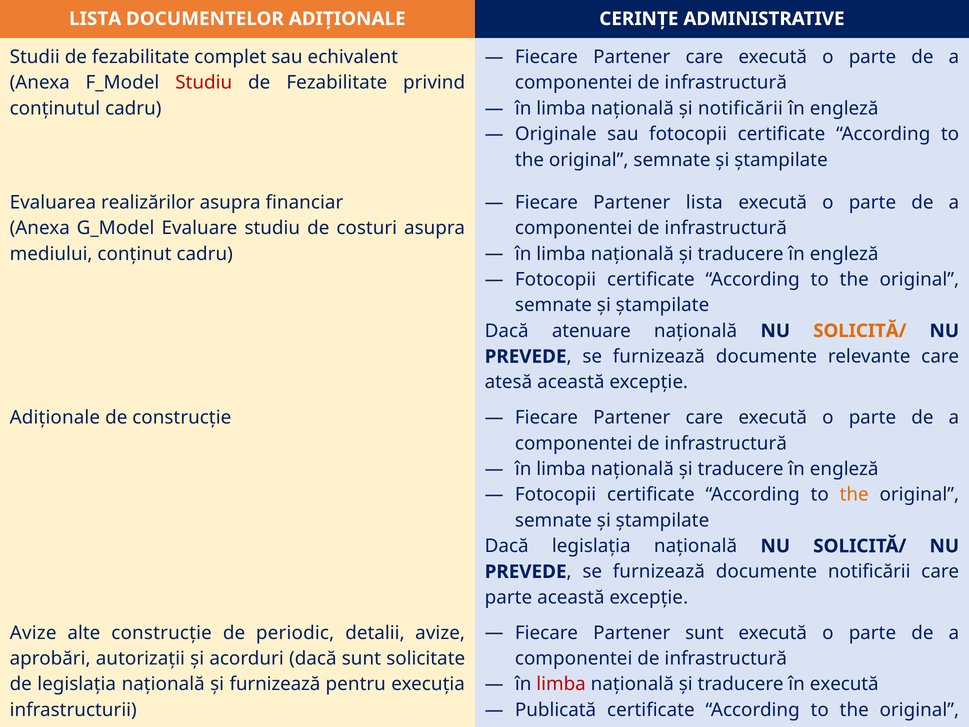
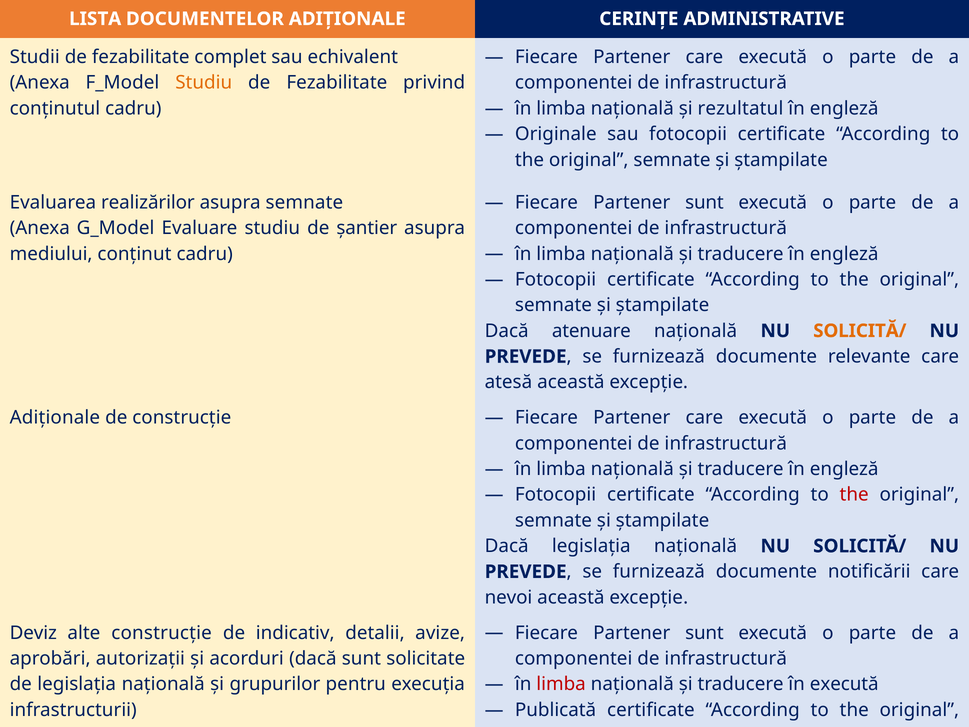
Studiu at (204, 83) colour: red -> orange
și notificării: notificării -> rezultatul
asupra financiar: financiar -> semnate
lista at (704, 202): lista -> sunt
costuri: costuri -> șantier
the at (854, 495) colour: orange -> red
parte at (508, 597): parte -> nevoi
Avize at (33, 633): Avize -> Deviz
periodic: periodic -> indicativ
și furnizează: furnizează -> grupurilor
